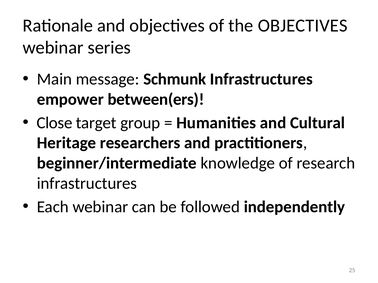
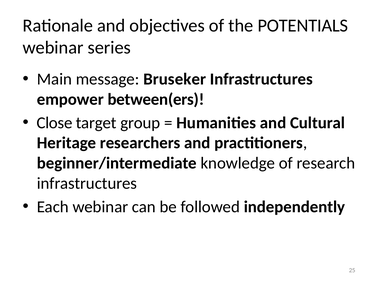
the OBJECTIVES: OBJECTIVES -> POTENTIALS
Schmunk: Schmunk -> Bruseker
